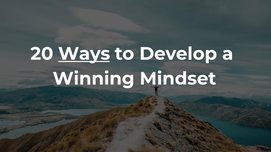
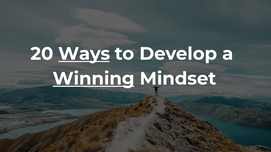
Winning underline: none -> present
